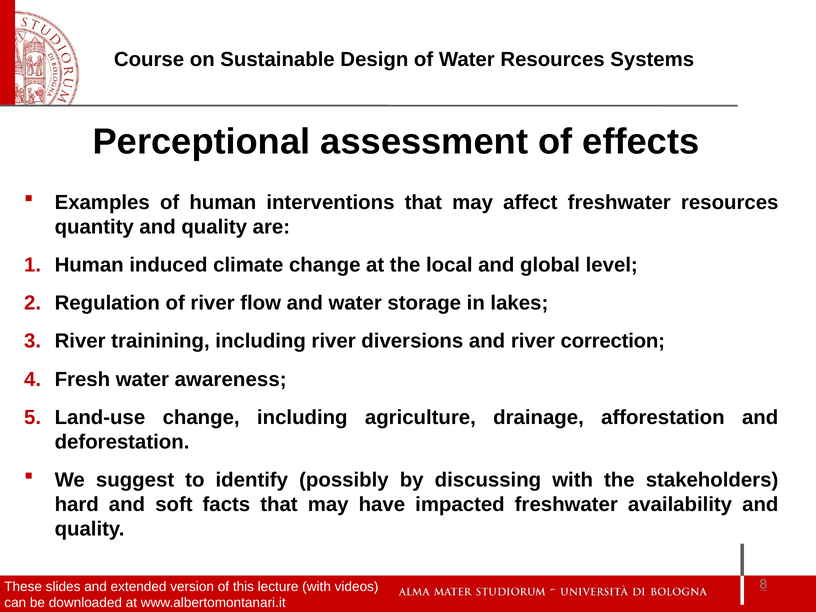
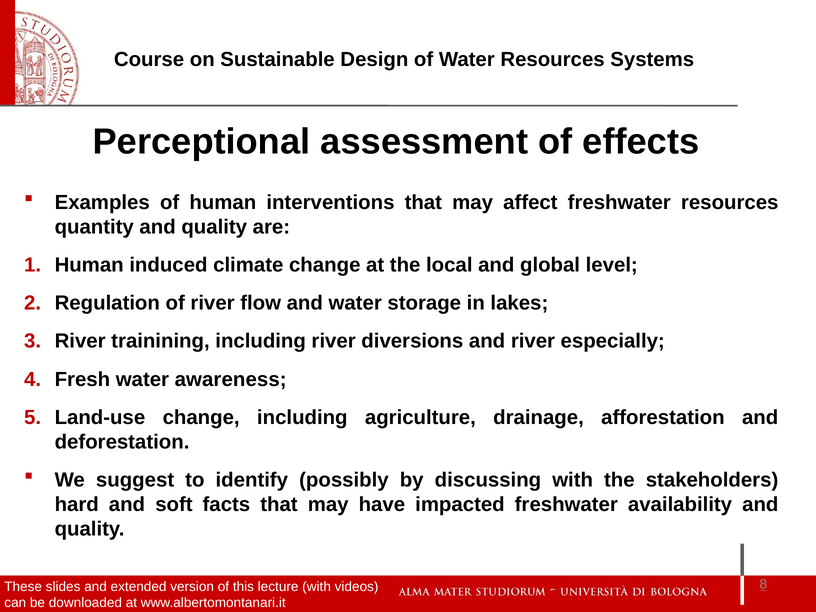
correction: correction -> especially
